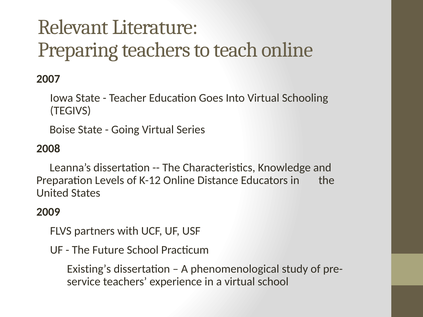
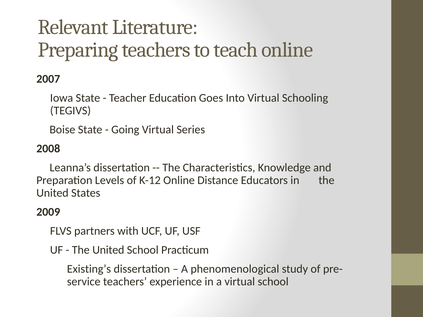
Future at (108, 250): Future -> United
